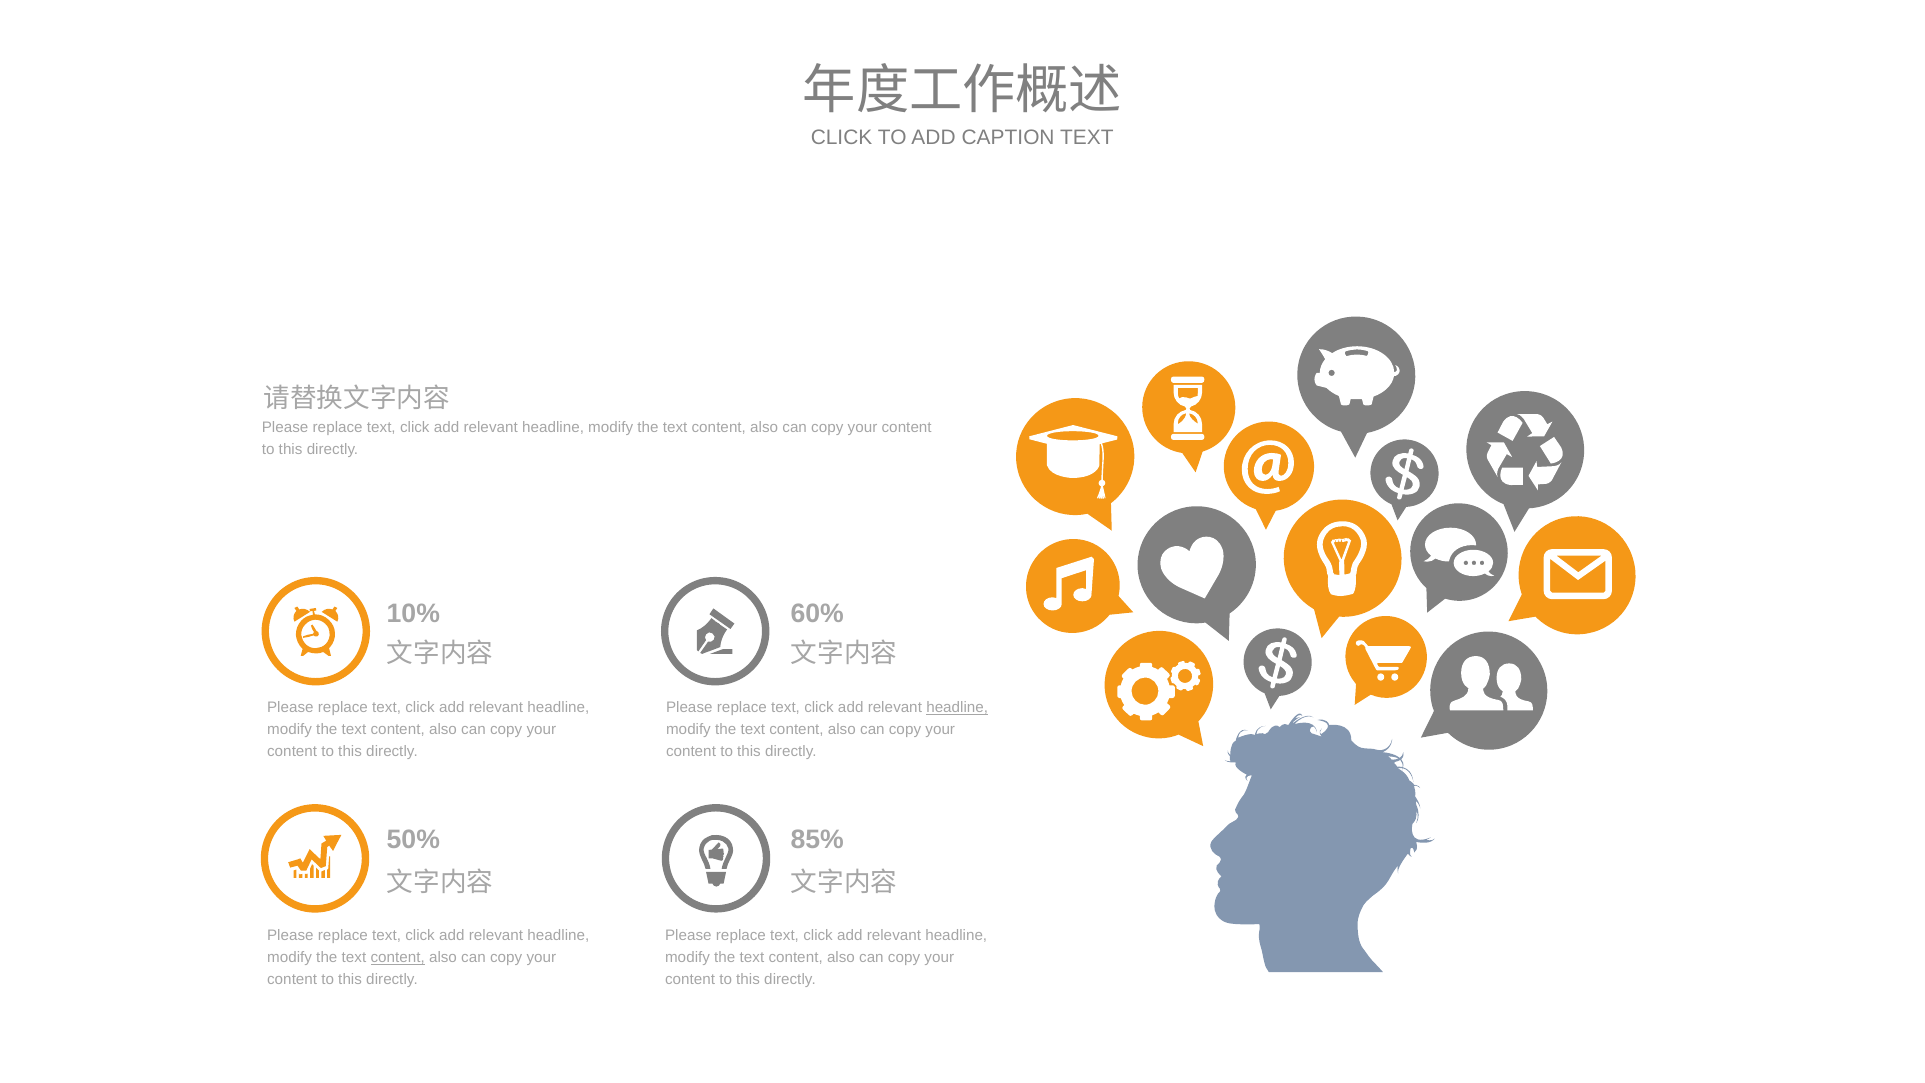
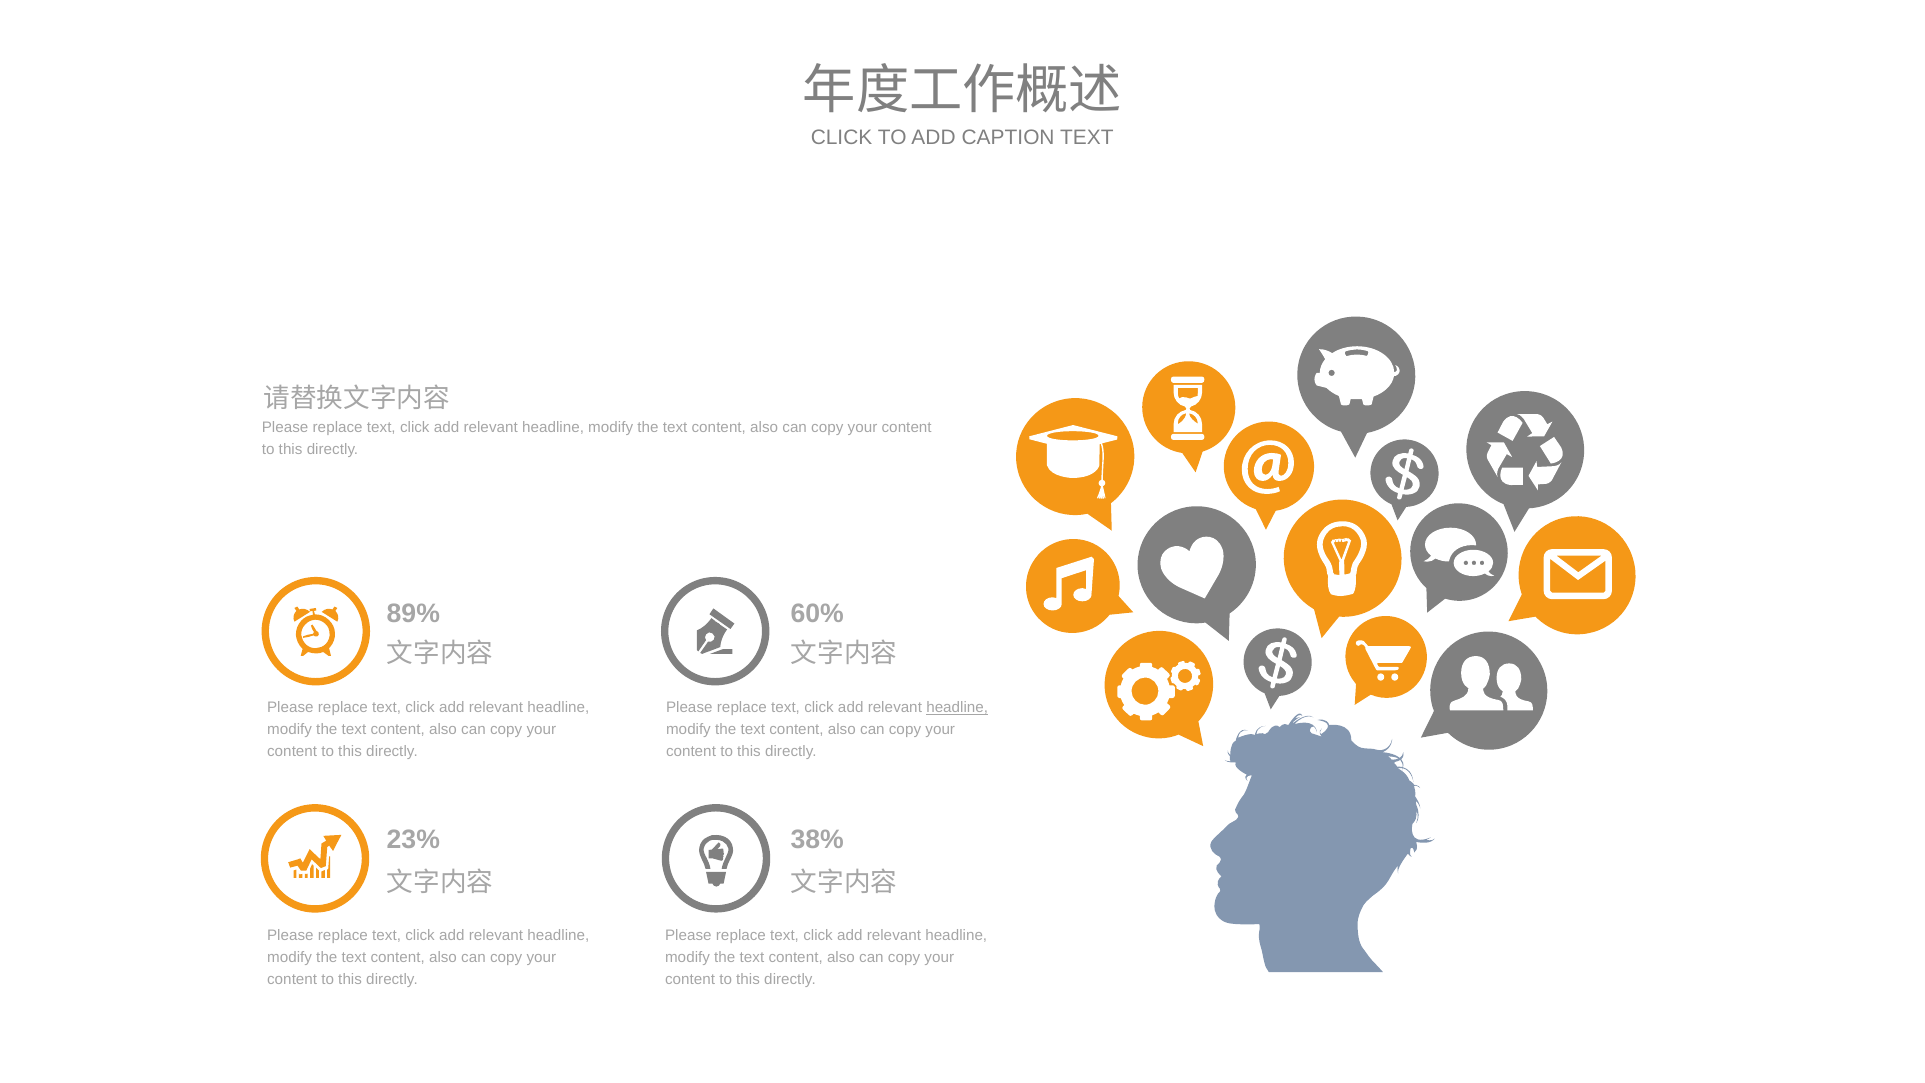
10%: 10% -> 89%
50%: 50% -> 23%
85%: 85% -> 38%
content at (398, 957) underline: present -> none
